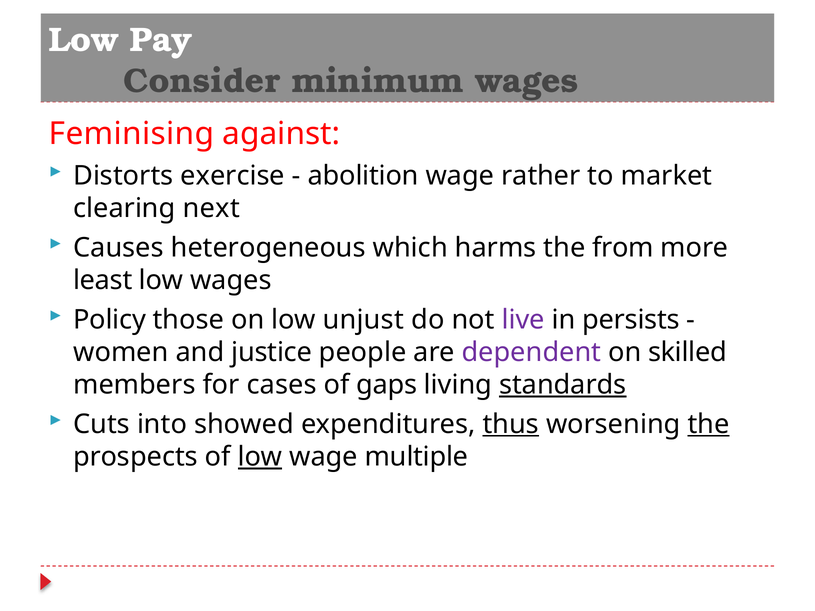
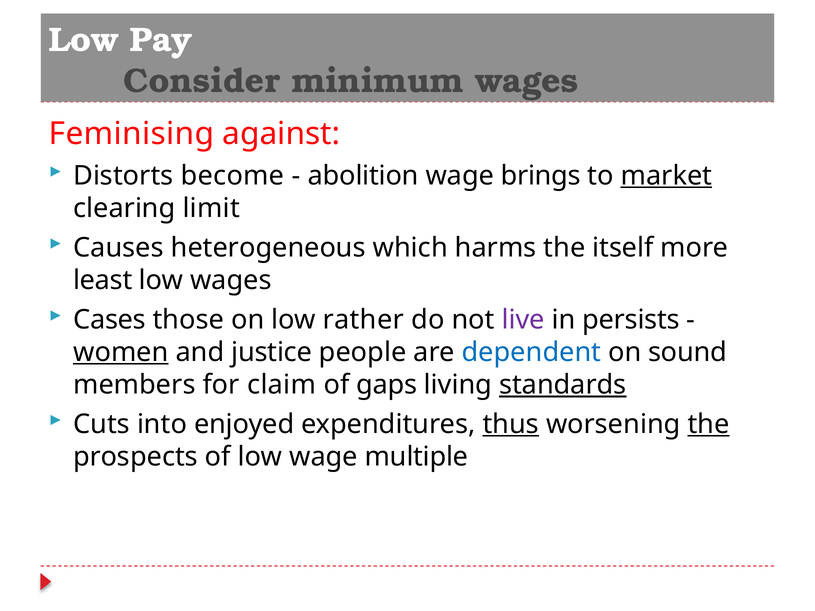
exercise: exercise -> become
rather: rather -> brings
market underline: none -> present
next: next -> limit
from: from -> itself
Policy: Policy -> Cases
unjust: unjust -> rather
women underline: none -> present
dependent colour: purple -> blue
skilled: skilled -> sound
cases: cases -> claim
showed: showed -> enjoyed
low at (260, 457) underline: present -> none
